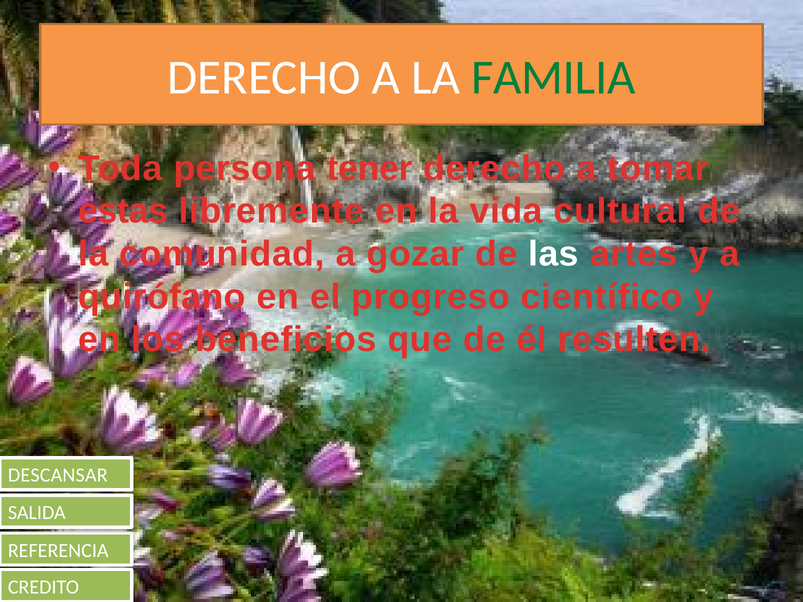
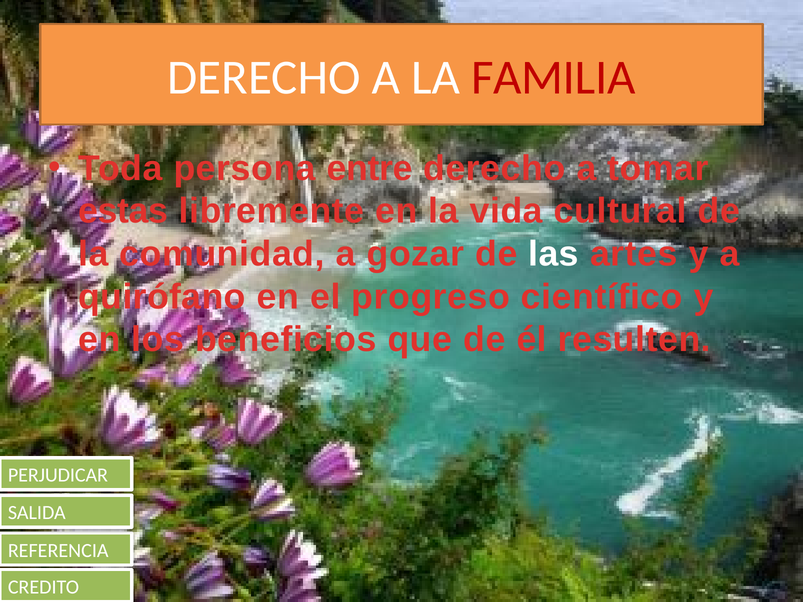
FAMILIA colour: green -> red
tener: tener -> entre
DESCANSAR: DESCANSAR -> PERJUDICAR
